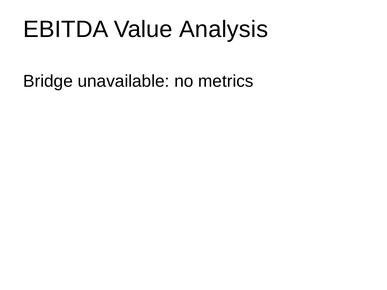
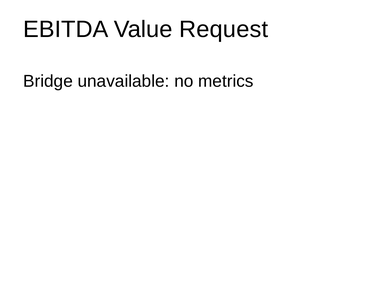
Analysis: Analysis -> Request
